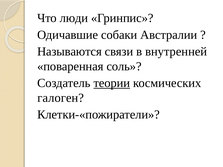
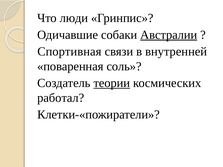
Австралии underline: none -> present
Называются: Называются -> Спортивная
галоген: галоген -> работал
